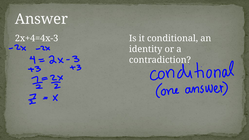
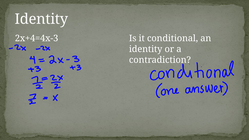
Answer at (41, 19): Answer -> Identity
